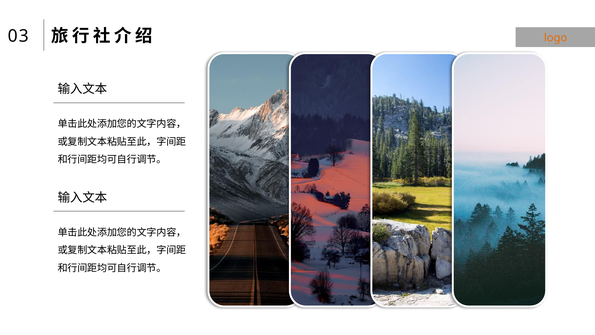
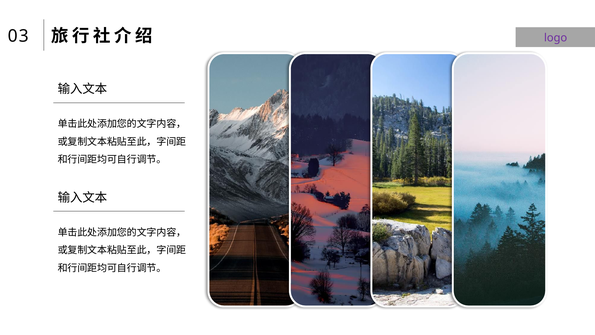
logo colour: orange -> purple
